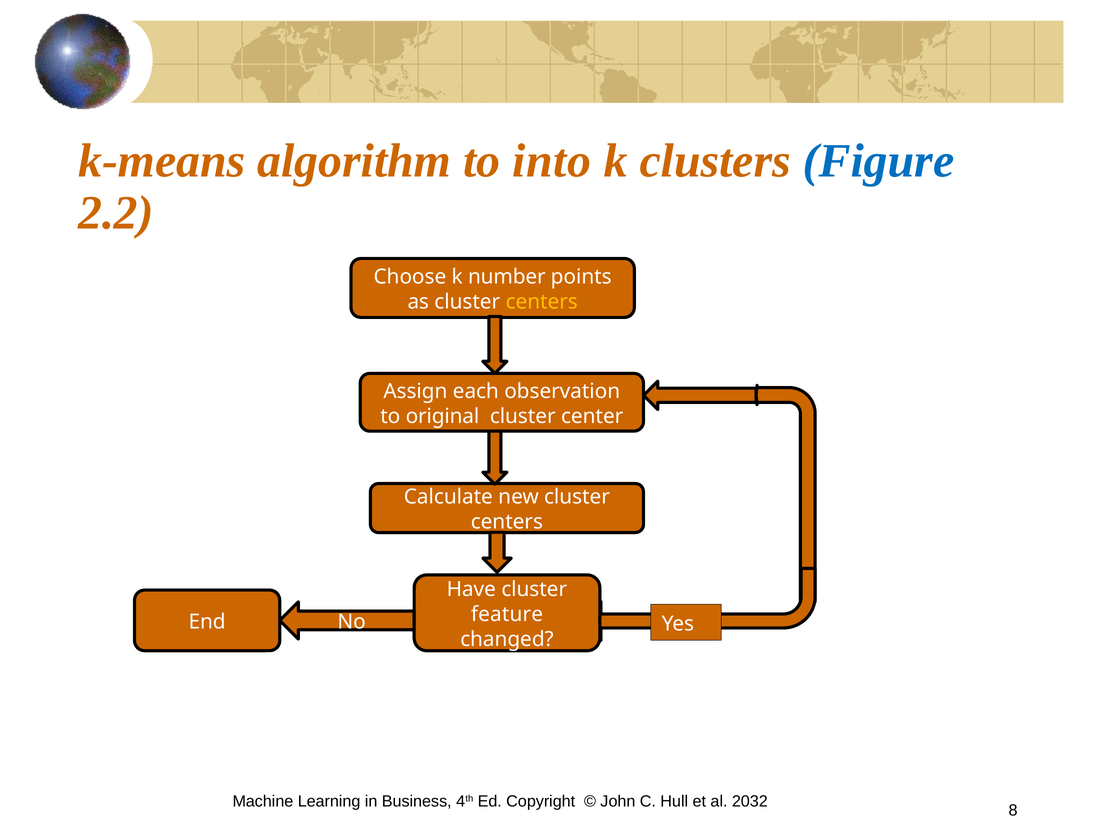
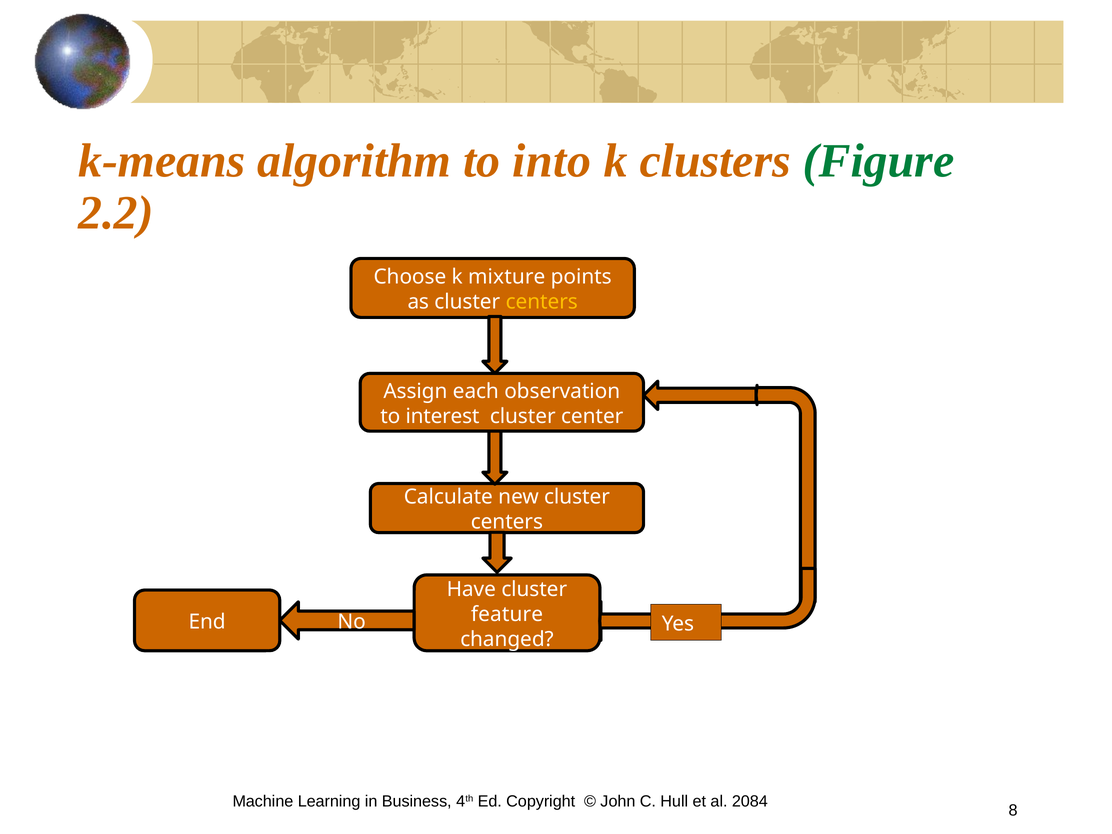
Figure colour: blue -> green
number: number -> mixture
original: original -> interest
2032: 2032 -> 2084
